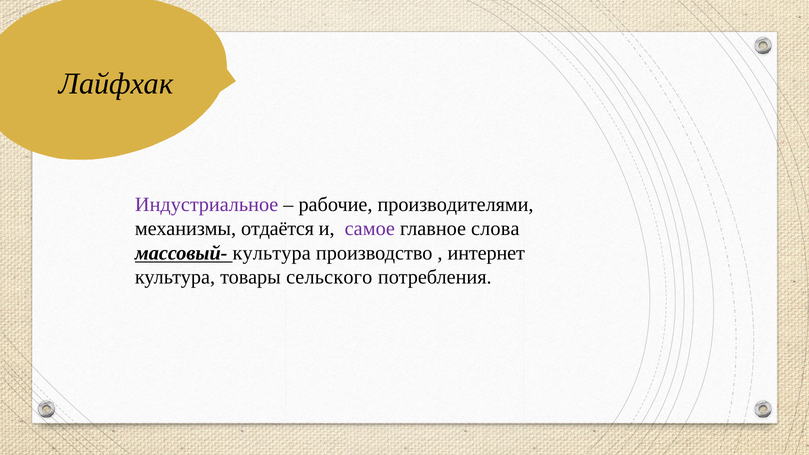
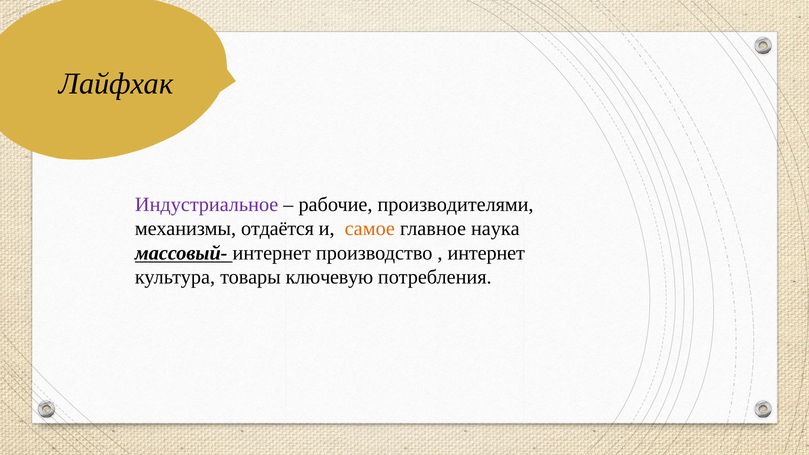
самое colour: purple -> orange
слова: слова -> наука
массовый- культура: культура -> интернет
сельского: сельского -> ключевую
